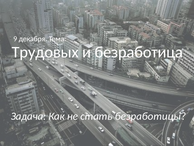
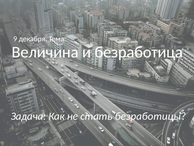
Трудовых: Трудовых -> Величина
